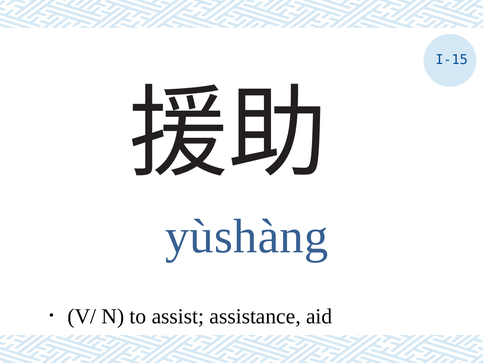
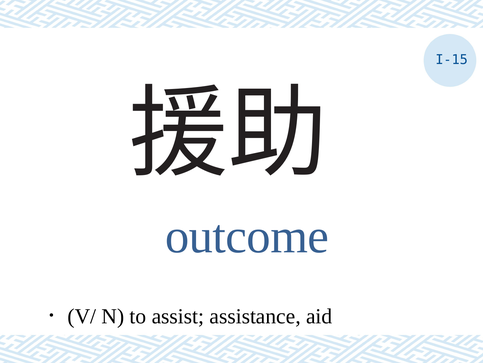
yùshàng: yùshàng -> outcome
